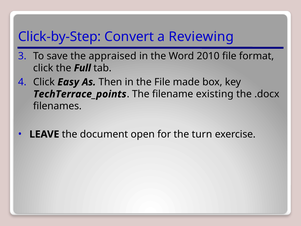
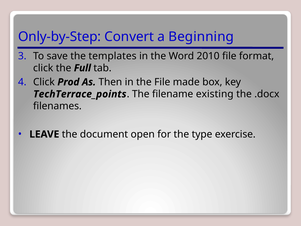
Click-by-Step: Click-by-Step -> Only-by-Step
Reviewing: Reviewing -> Beginning
appraised: appraised -> templates
Easy: Easy -> Prod
turn: turn -> type
